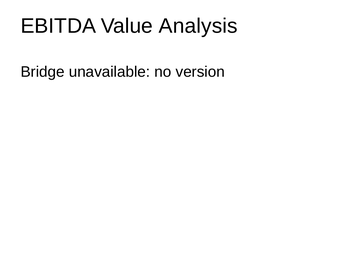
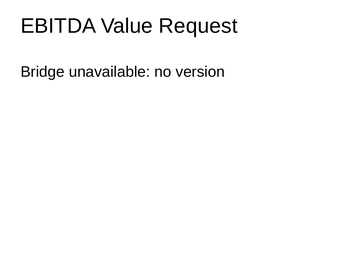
Analysis: Analysis -> Request
